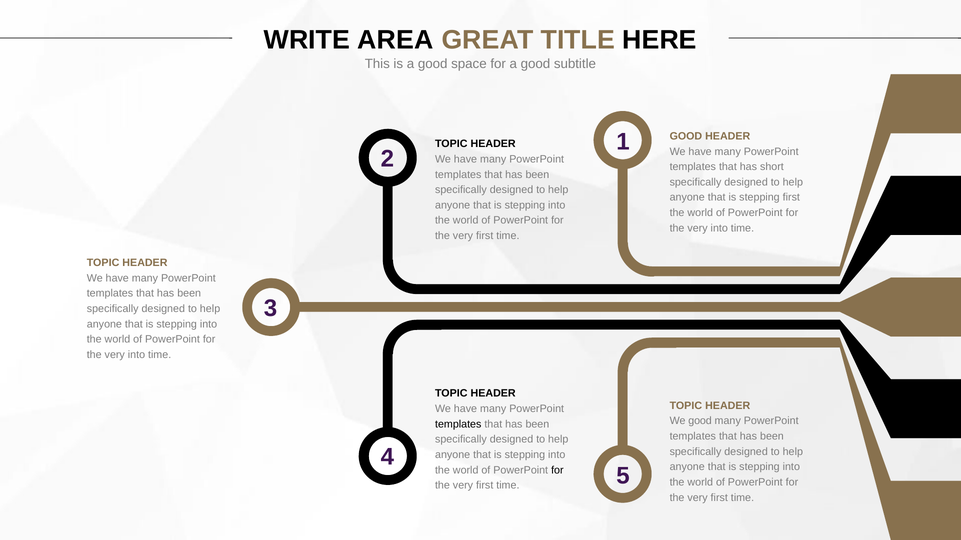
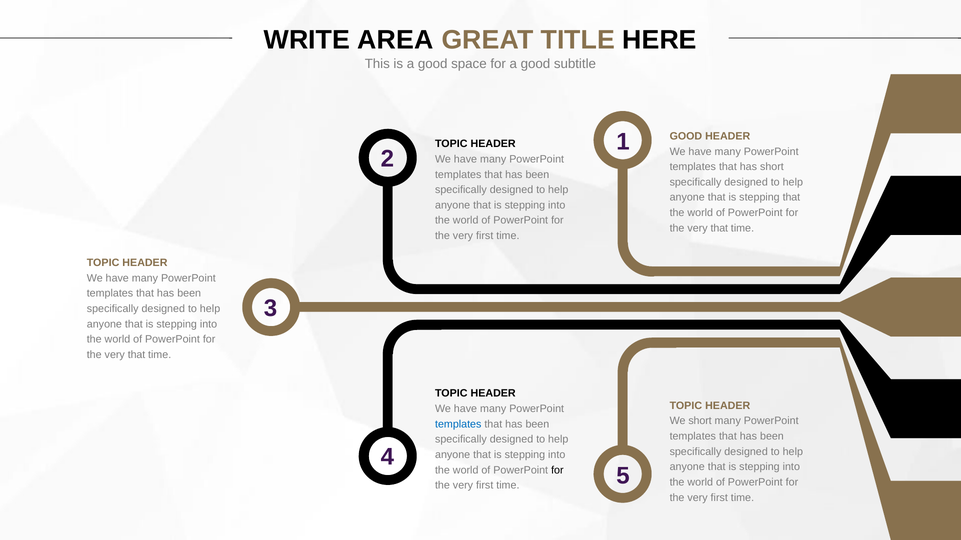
stepping first: first -> that
into at (719, 228): into -> that
into at (136, 355): into -> that
We good: good -> short
templates at (458, 424) colour: black -> blue
